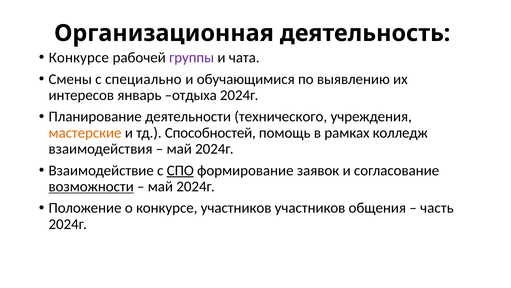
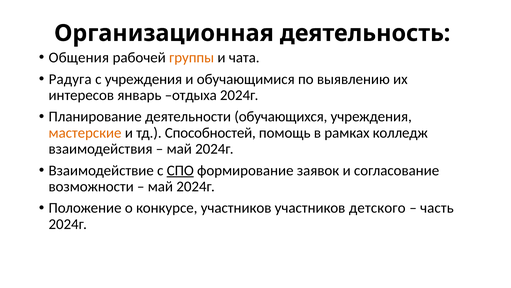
Конкурсе at (79, 58): Конкурсе -> Общения
группы colour: purple -> orange
Смены: Смены -> Радуга
с специально: специально -> учреждения
технического: технического -> обучающихся
возможности underline: present -> none
общения: общения -> детского
